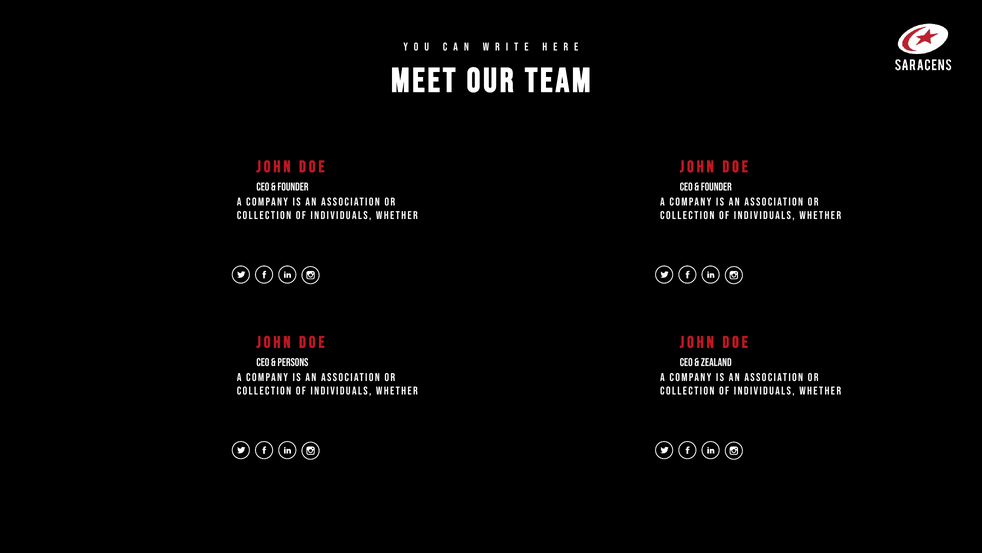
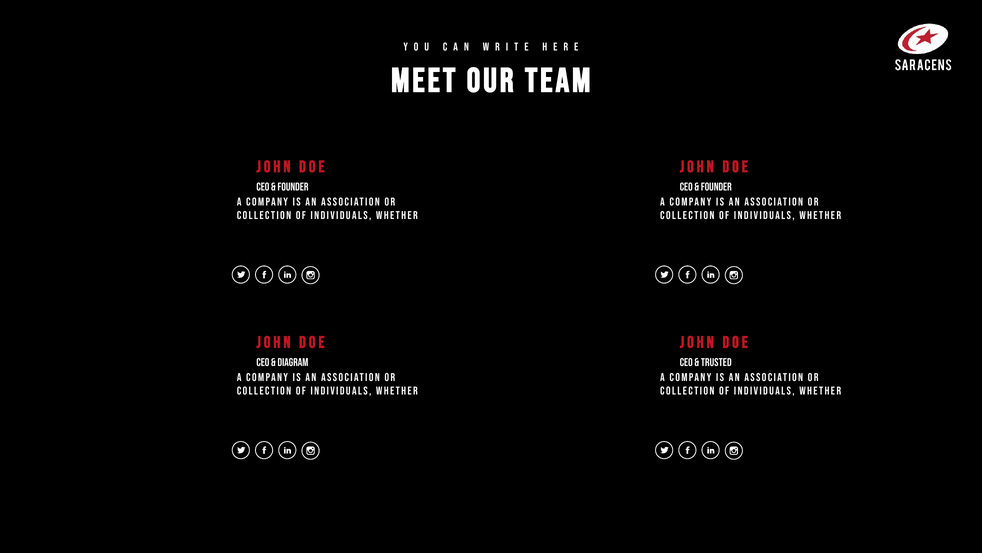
PERSONS: PERSONS -> DIAGRAM
ZEALAND: ZEALAND -> TRUSTED
